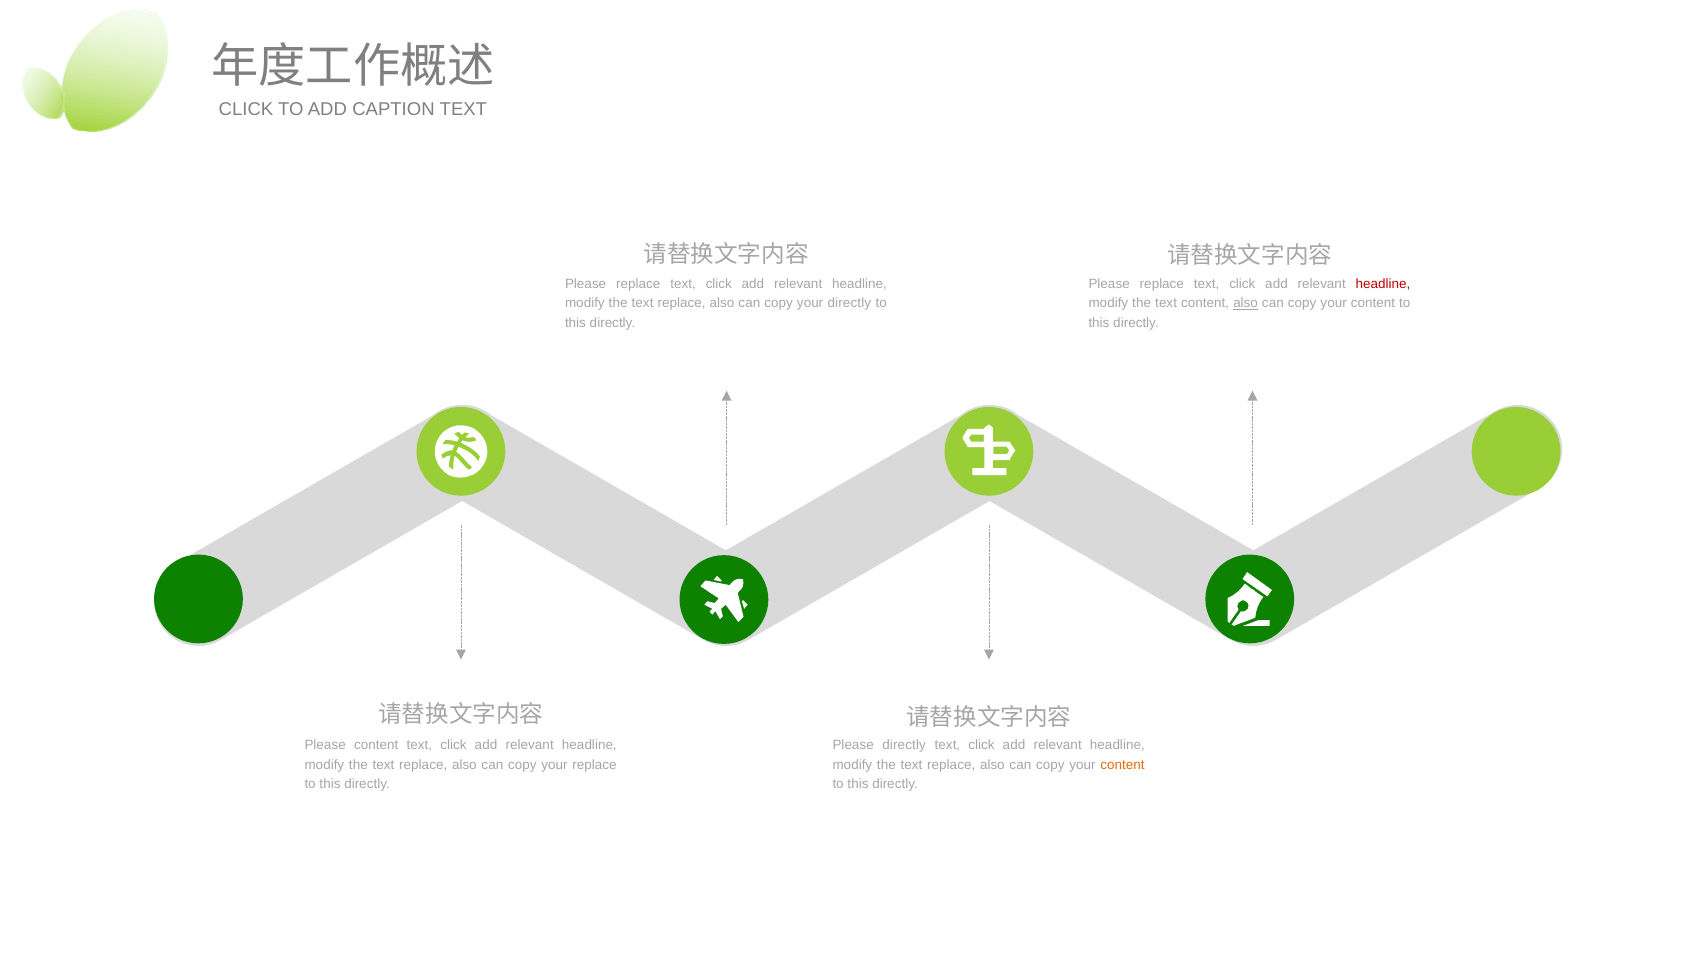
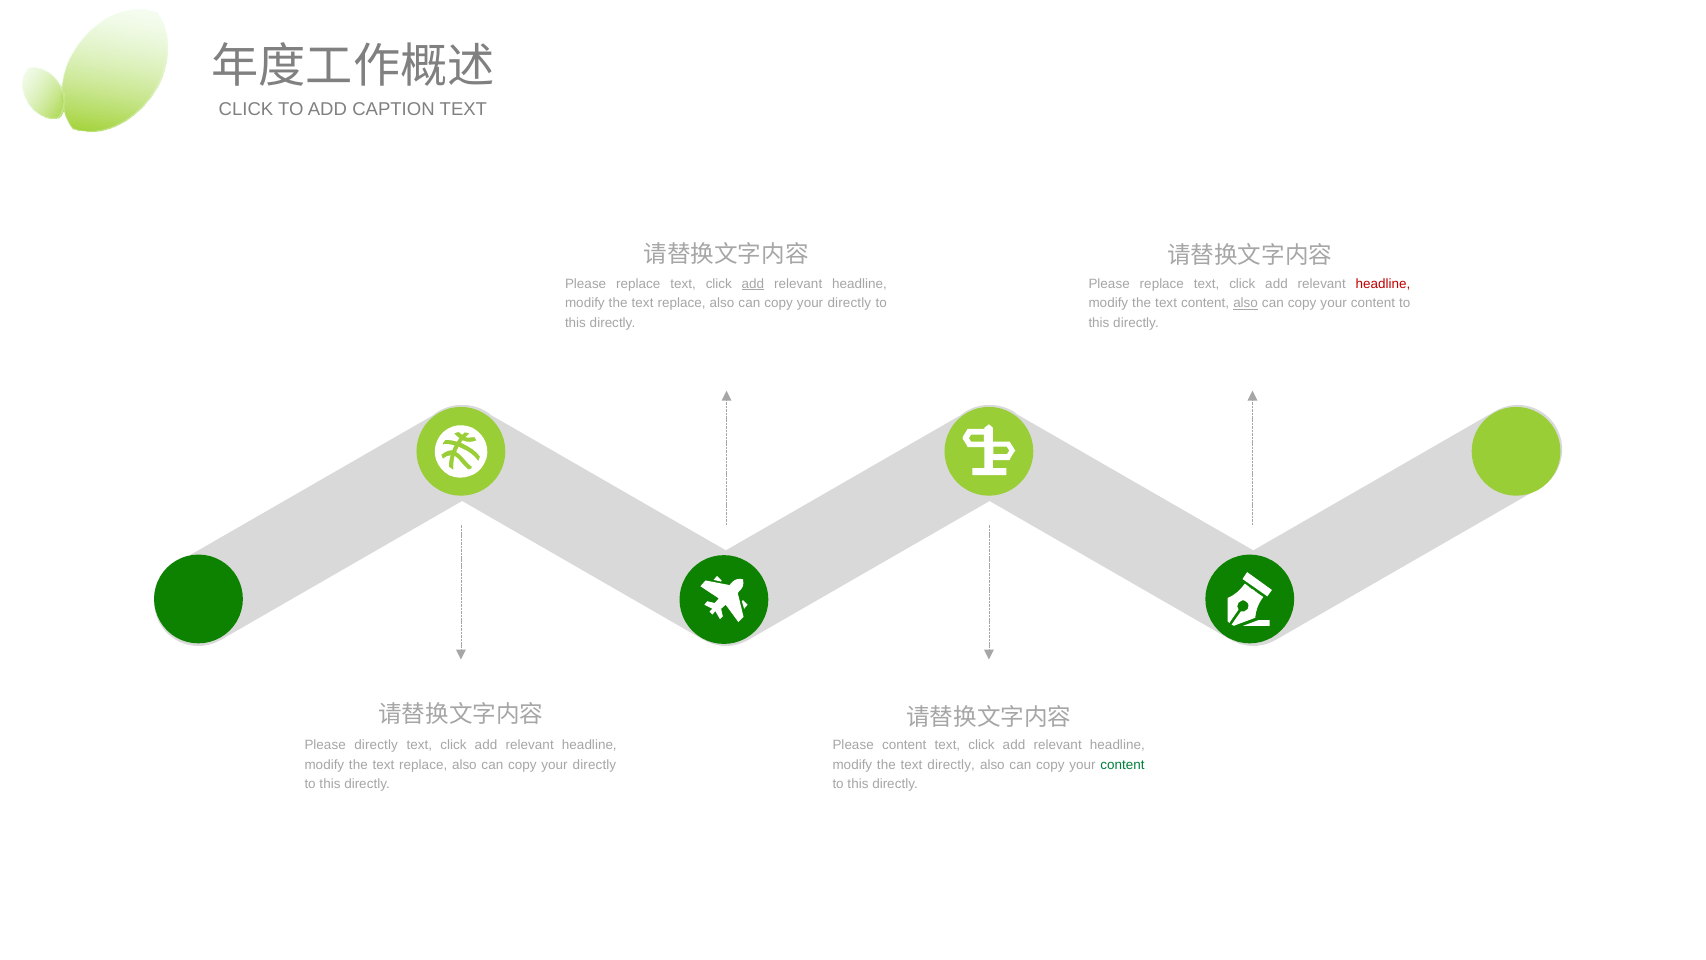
add at (753, 284) underline: none -> present
Please content: content -> directly
Please directly: directly -> content
replace at (594, 764): replace -> directly
replace at (951, 764): replace -> directly
content at (1123, 764) colour: orange -> green
